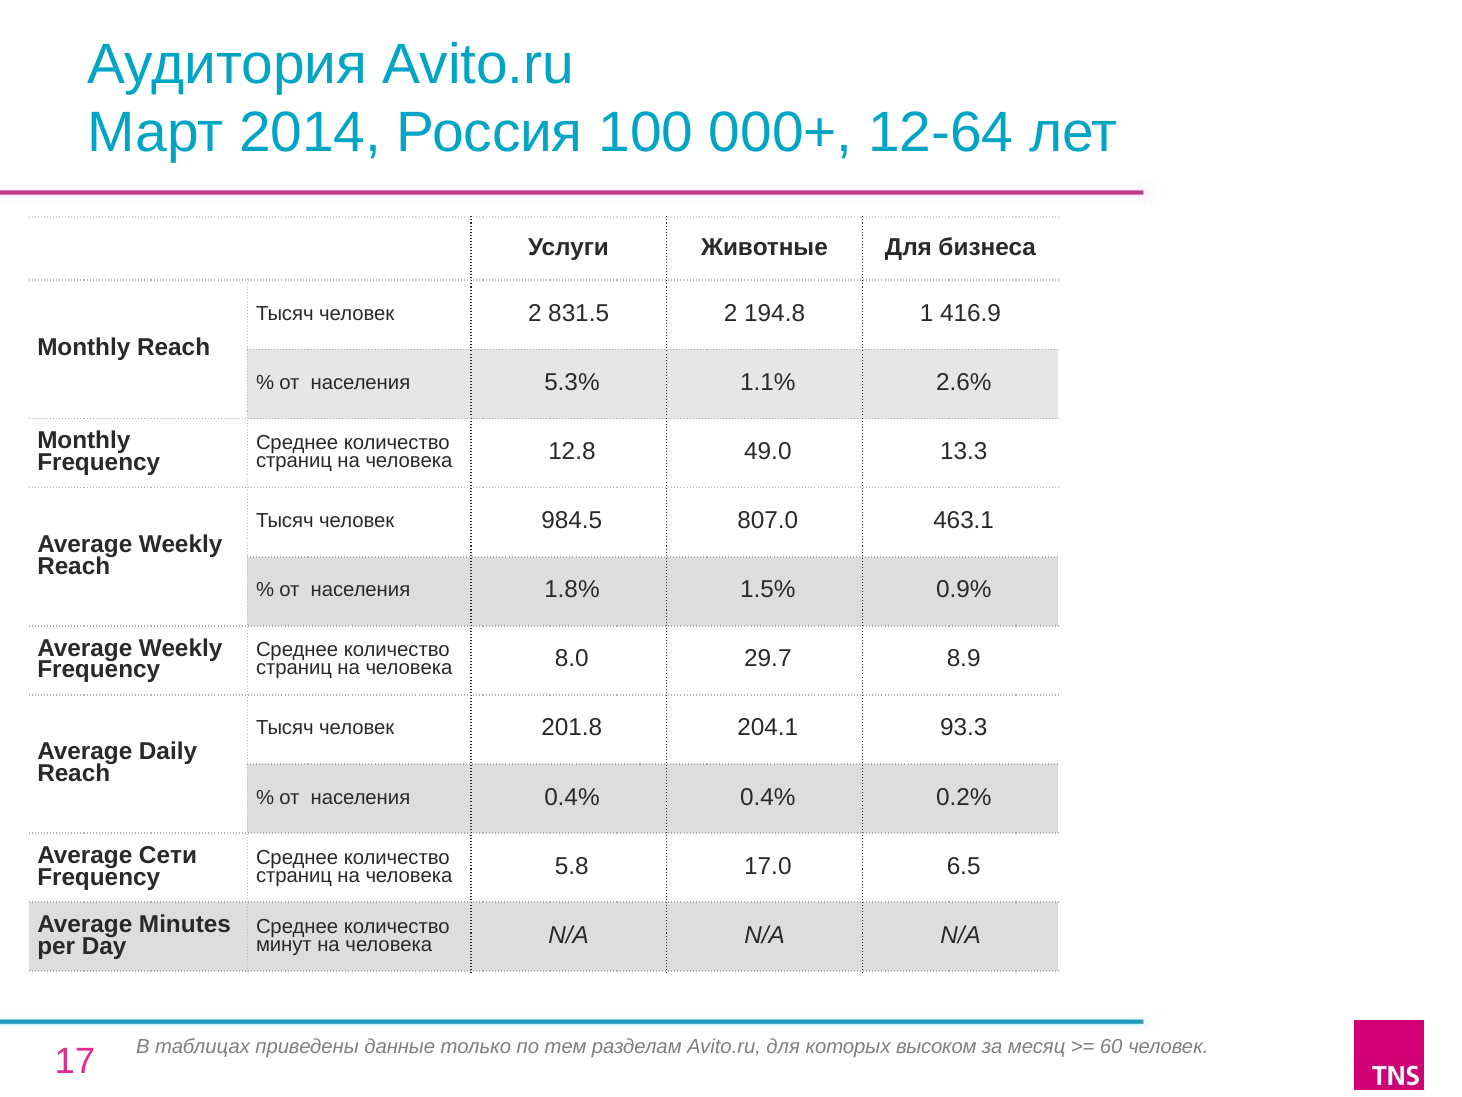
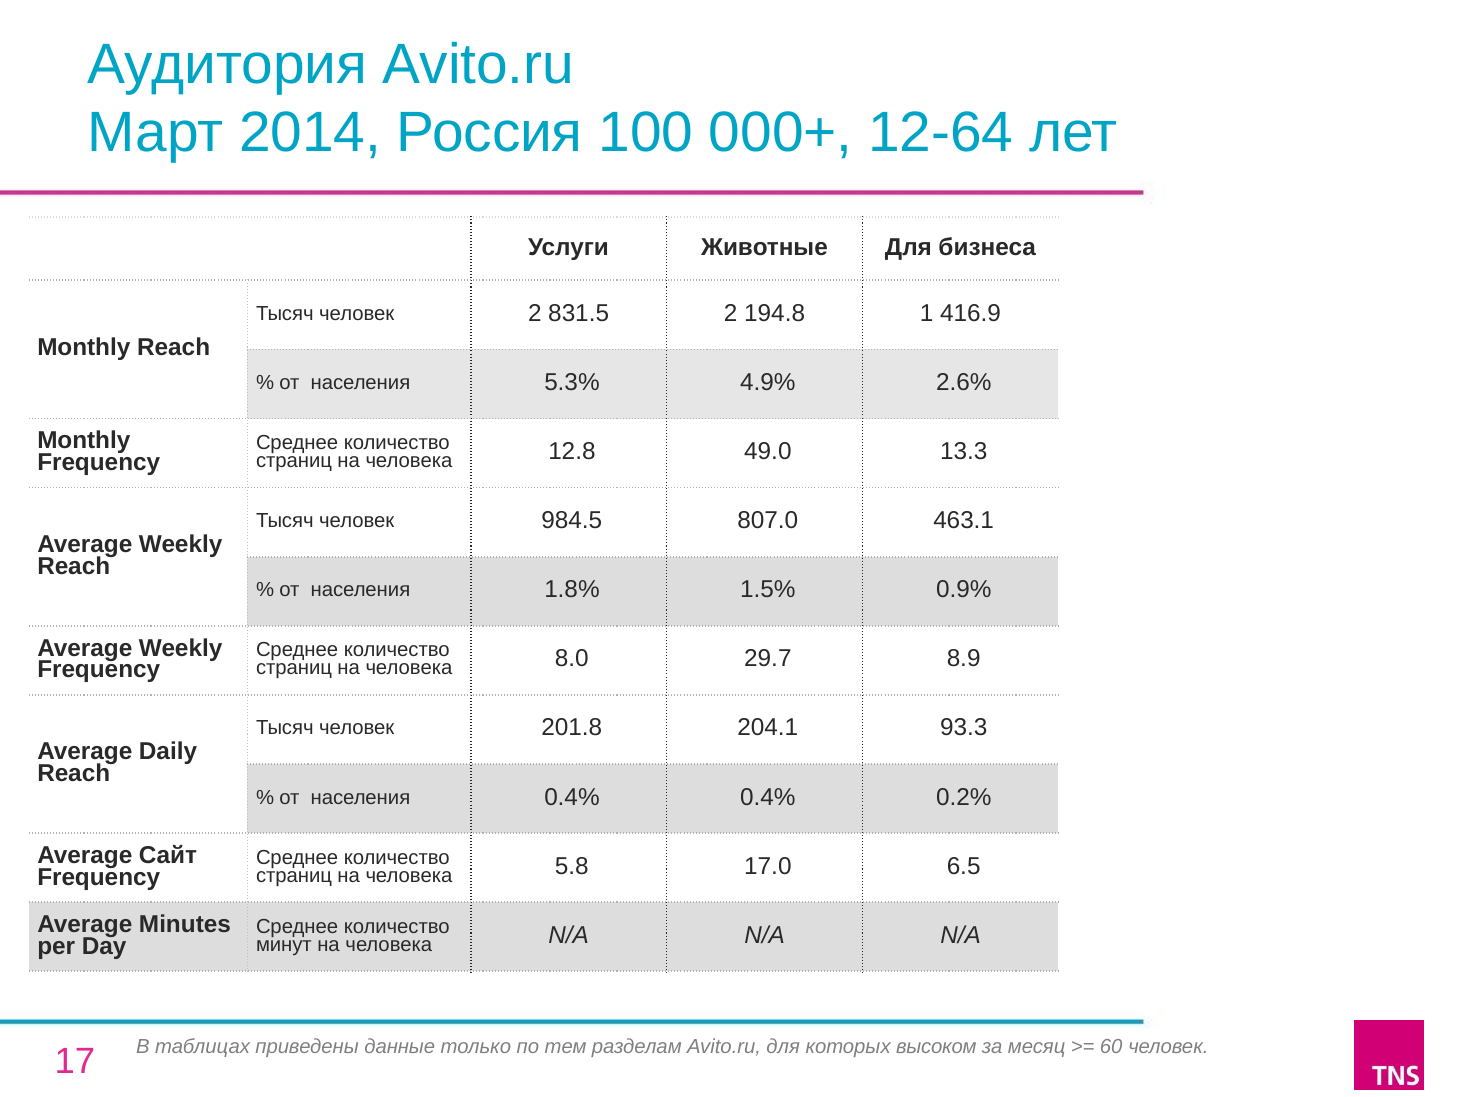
1.1%: 1.1% -> 4.9%
Сети: Сети -> Сайт
